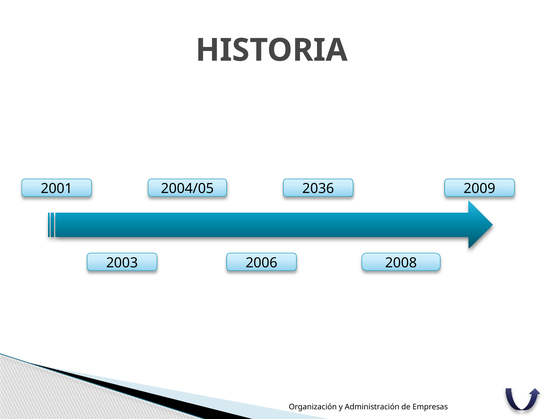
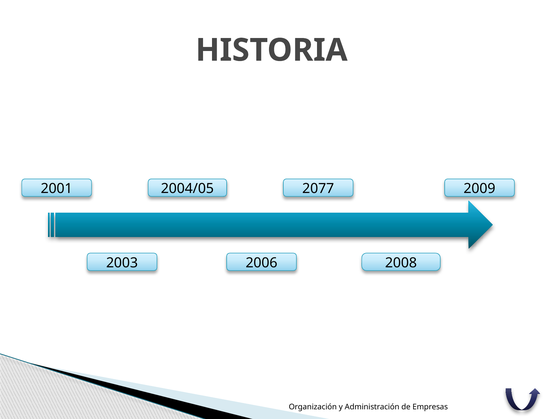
2036: 2036 -> 2077
